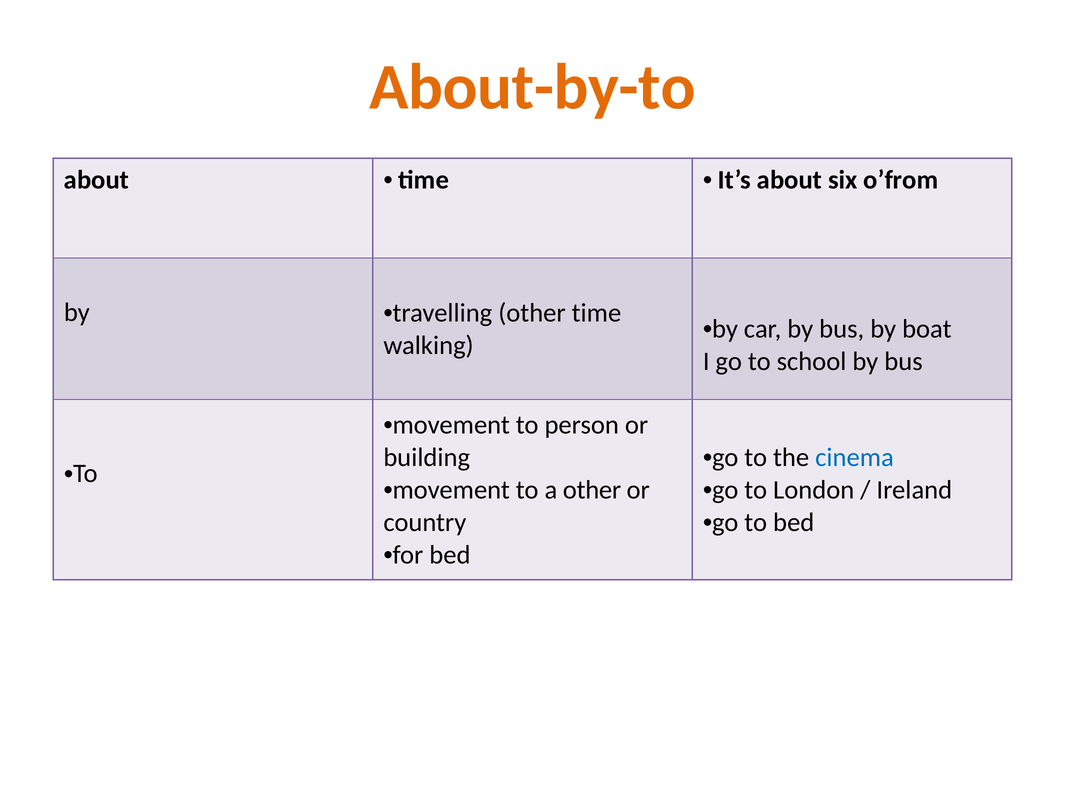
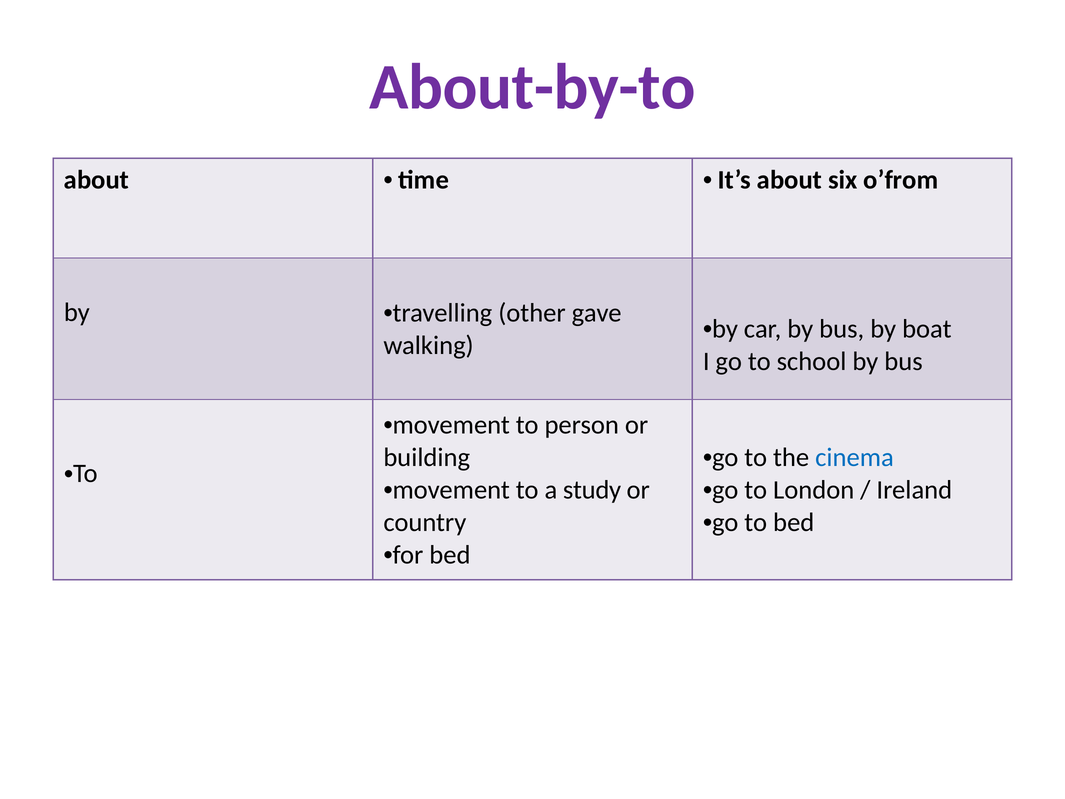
About-by-to colour: orange -> purple
other time: time -> gave
a other: other -> study
